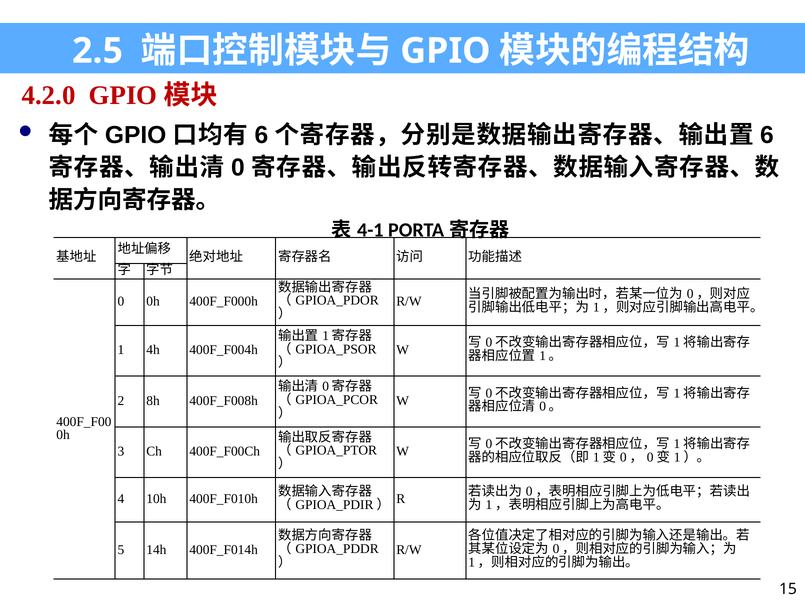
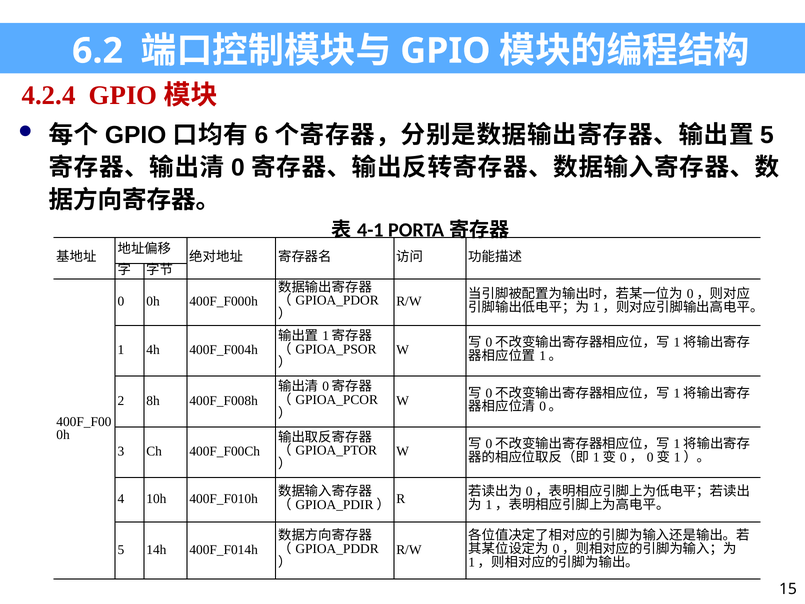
2.5: 2.5 -> 6.2
4.2.0: 4.2.0 -> 4.2.4
6 at (767, 135): 6 -> 5
